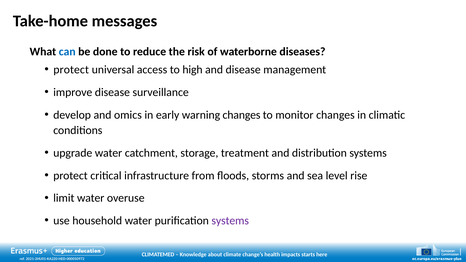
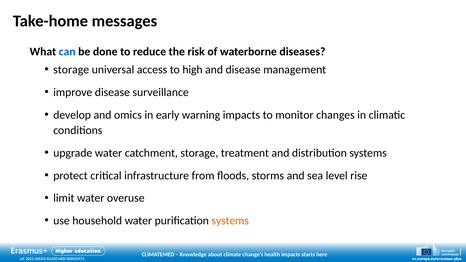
protect at (71, 70): protect -> storage
warning changes: changes -> impacts
systems at (230, 221) colour: purple -> orange
